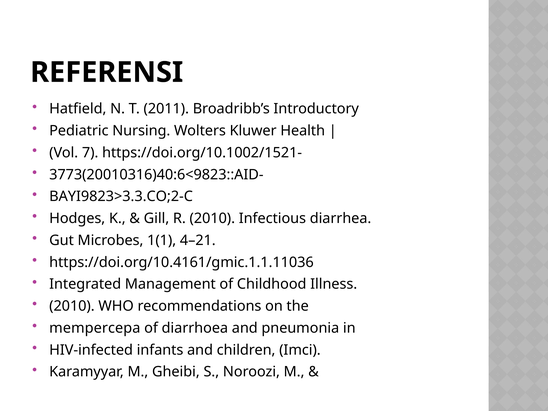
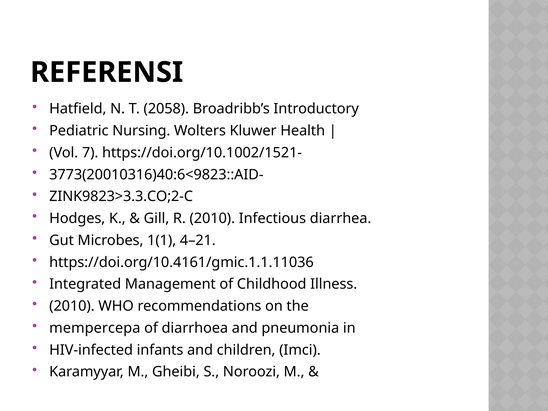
2011: 2011 -> 2058
BAYI9823>3.3.CO;2-C: BAYI9823>3.3.CO;2-C -> ZINK9823>3.3.CO;2-C
